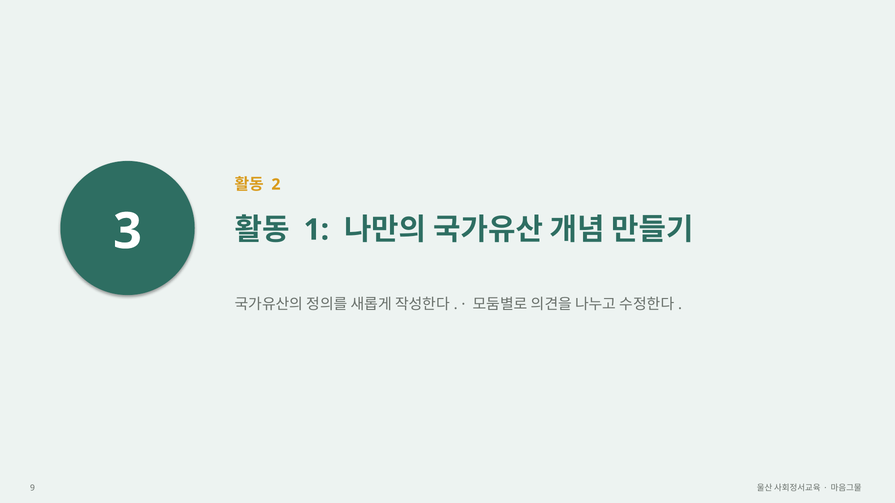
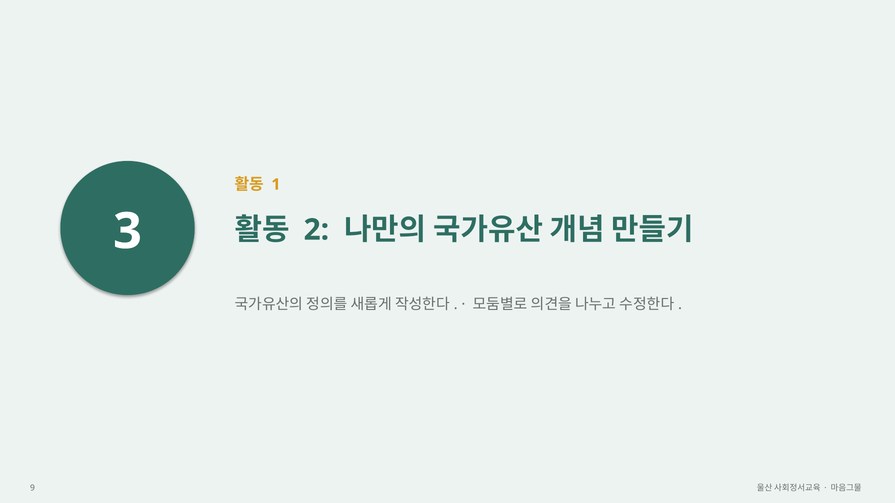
2: 2 -> 1
1: 1 -> 2
